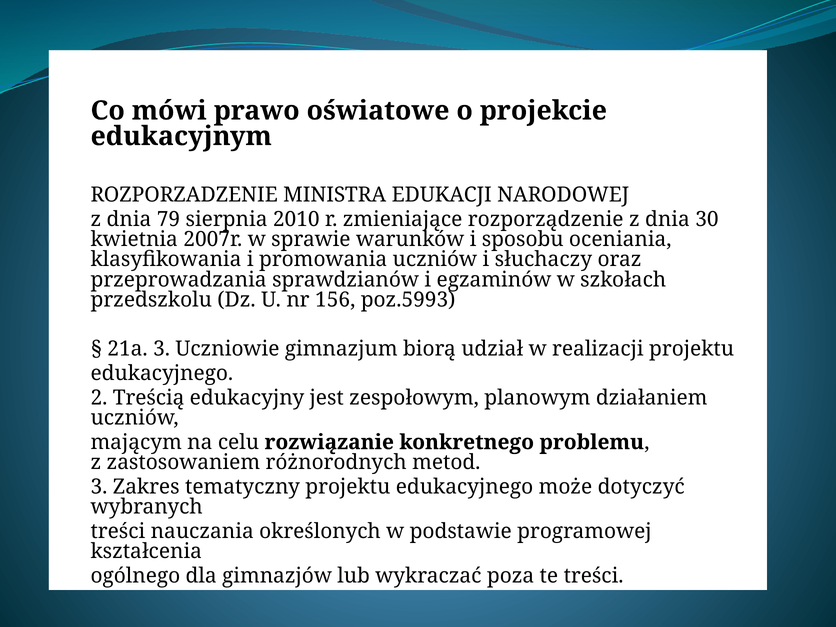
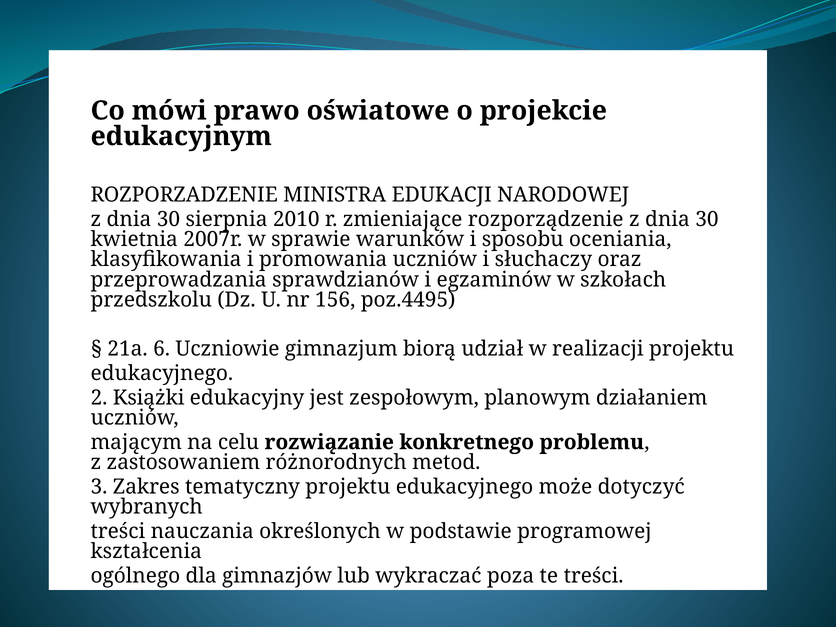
79 at (168, 219): 79 -> 30
poz.5993: poz.5993 -> poz.4495
21a 3: 3 -> 6
Treścią: Treścią -> Książki
